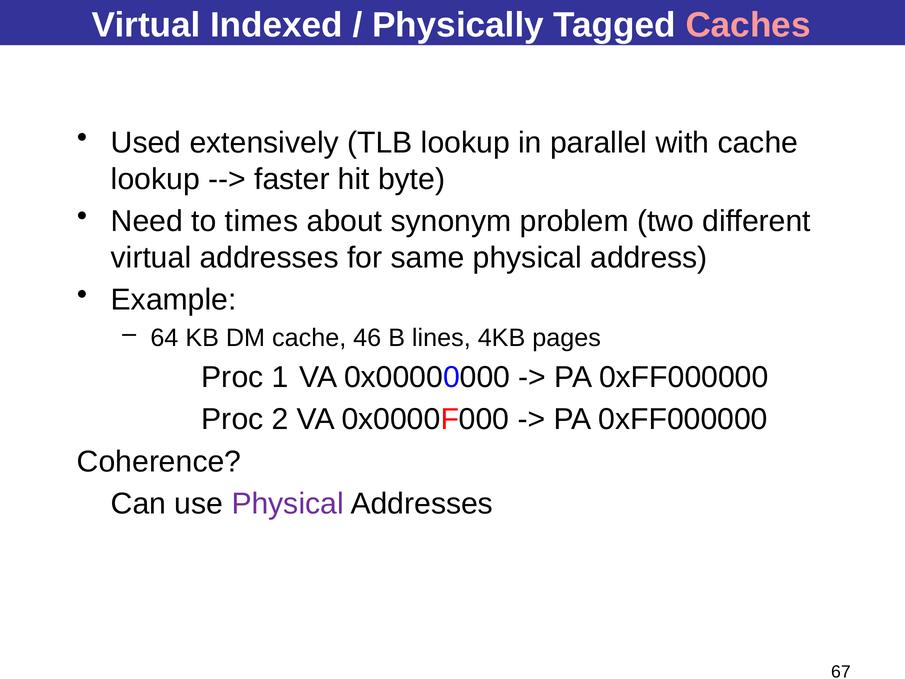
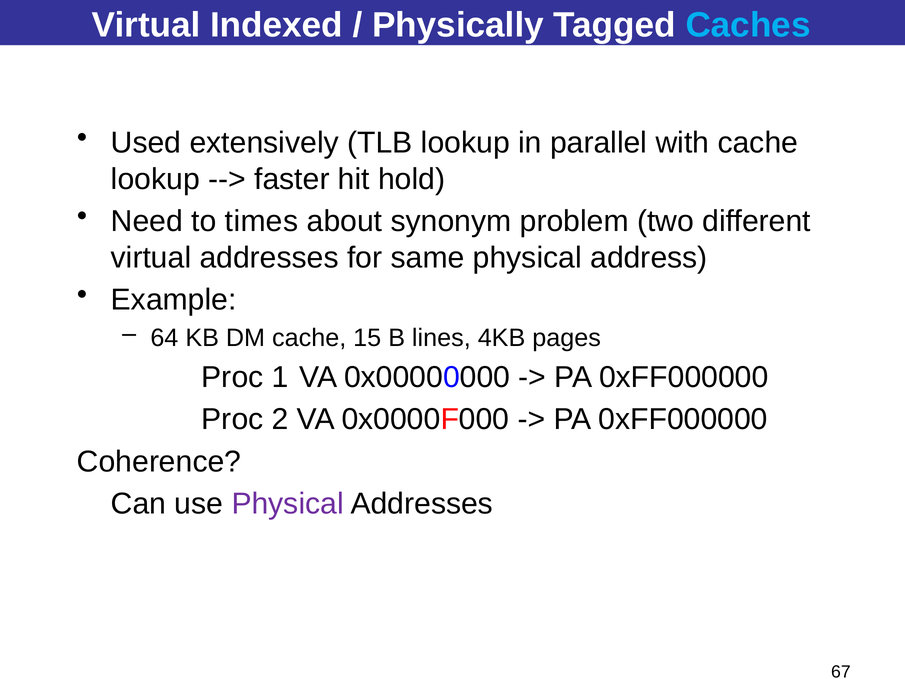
Caches colour: pink -> light blue
byte: byte -> hold
46: 46 -> 15
